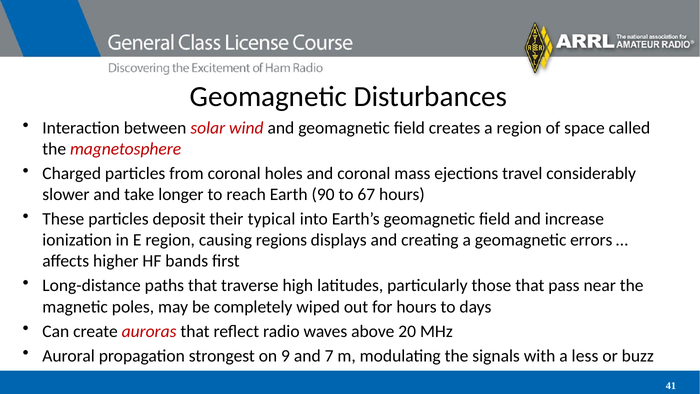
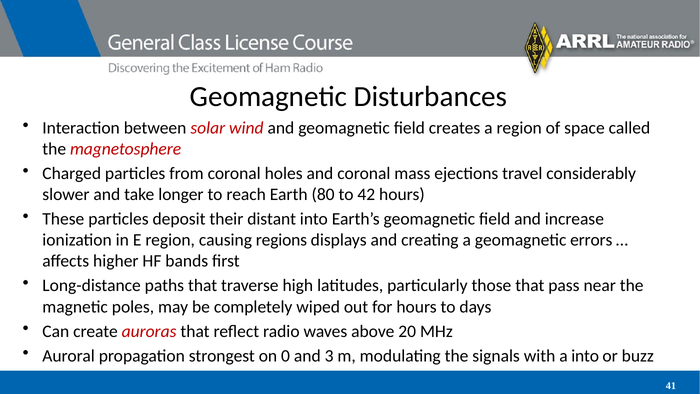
90: 90 -> 80
67: 67 -> 42
typical: typical -> distant
9: 9 -> 0
7: 7 -> 3
a less: less -> into
